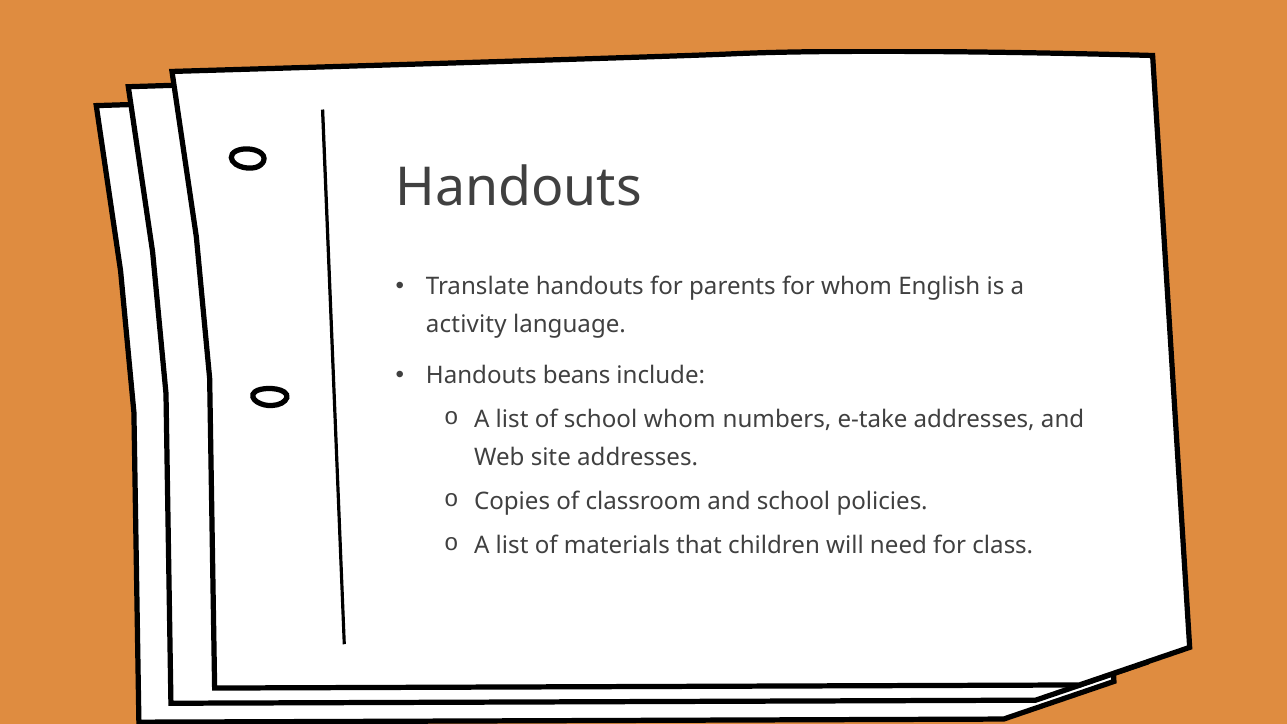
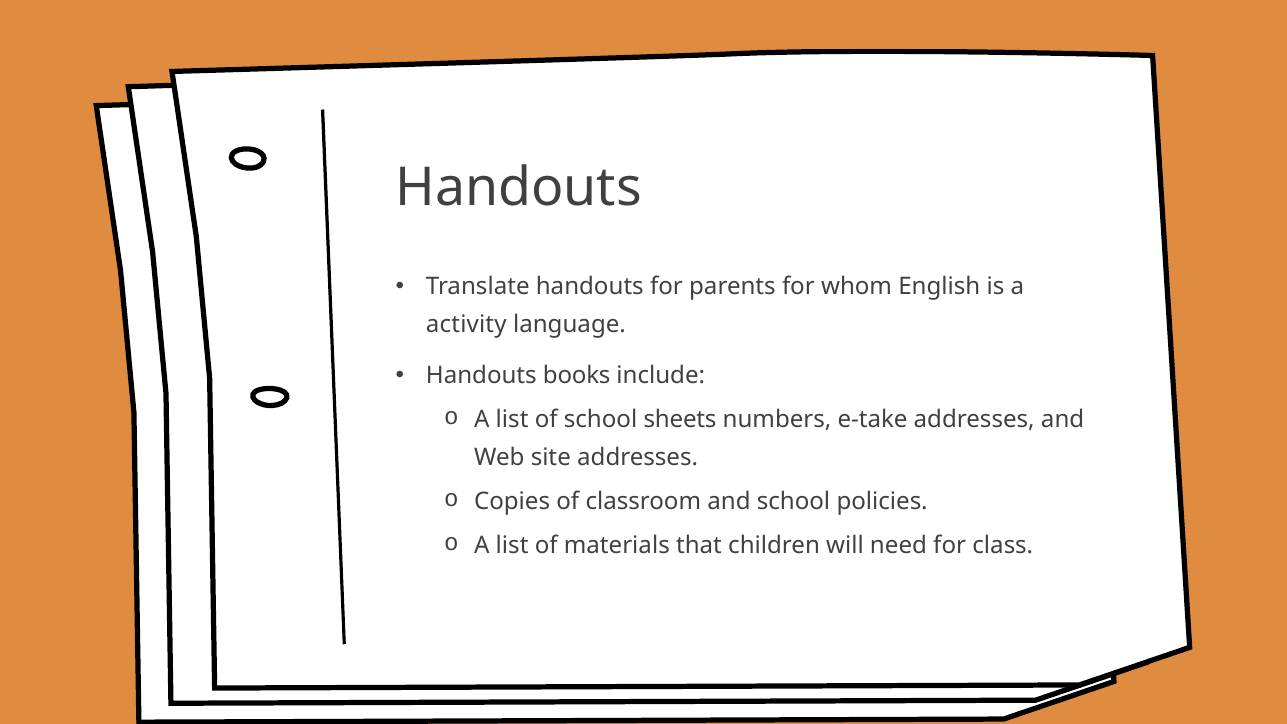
beans: beans -> books
school whom: whom -> sheets
